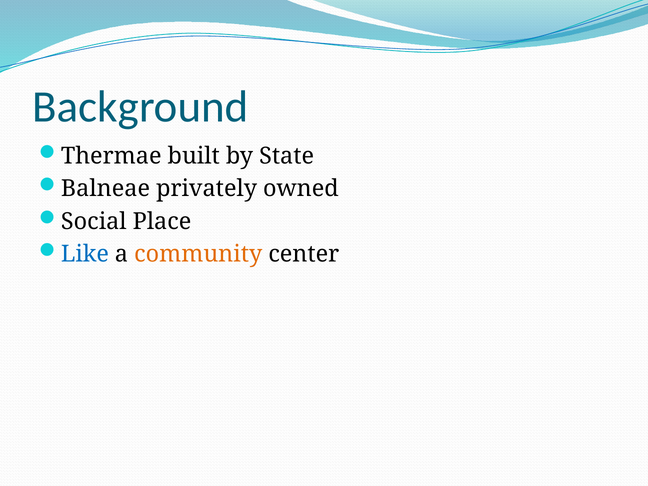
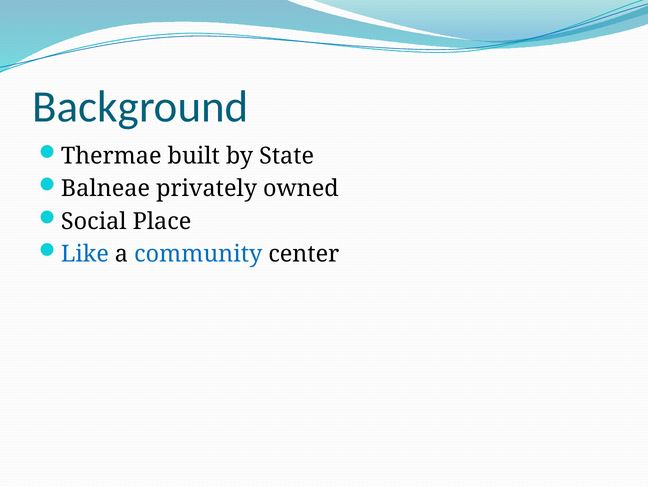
community colour: orange -> blue
